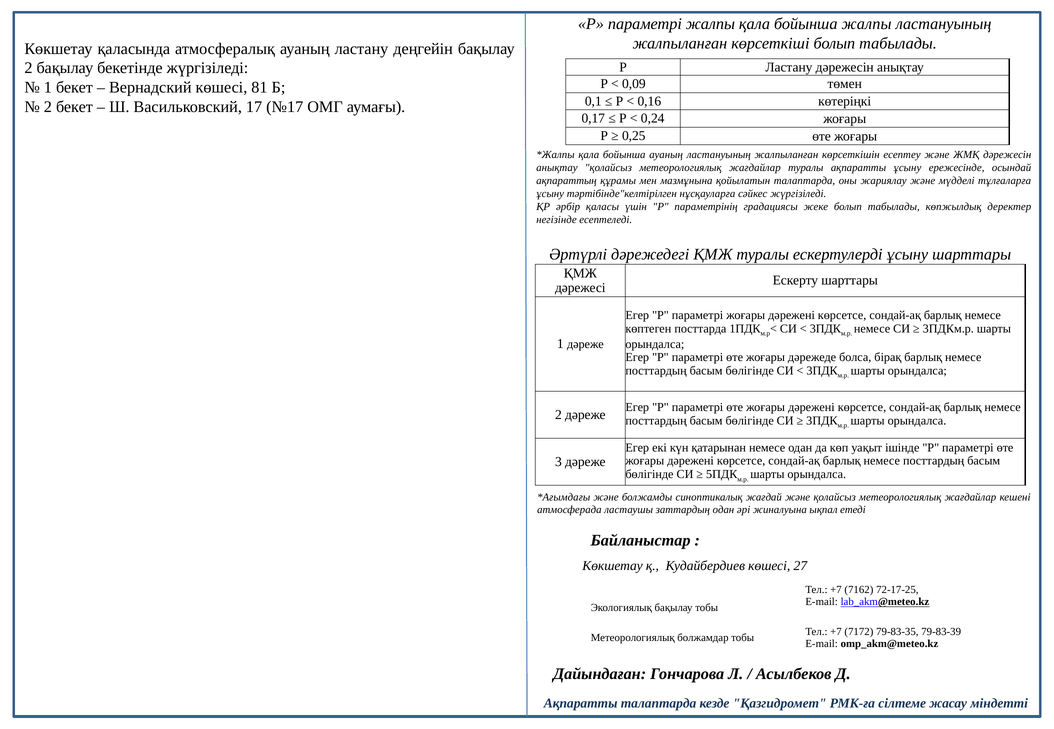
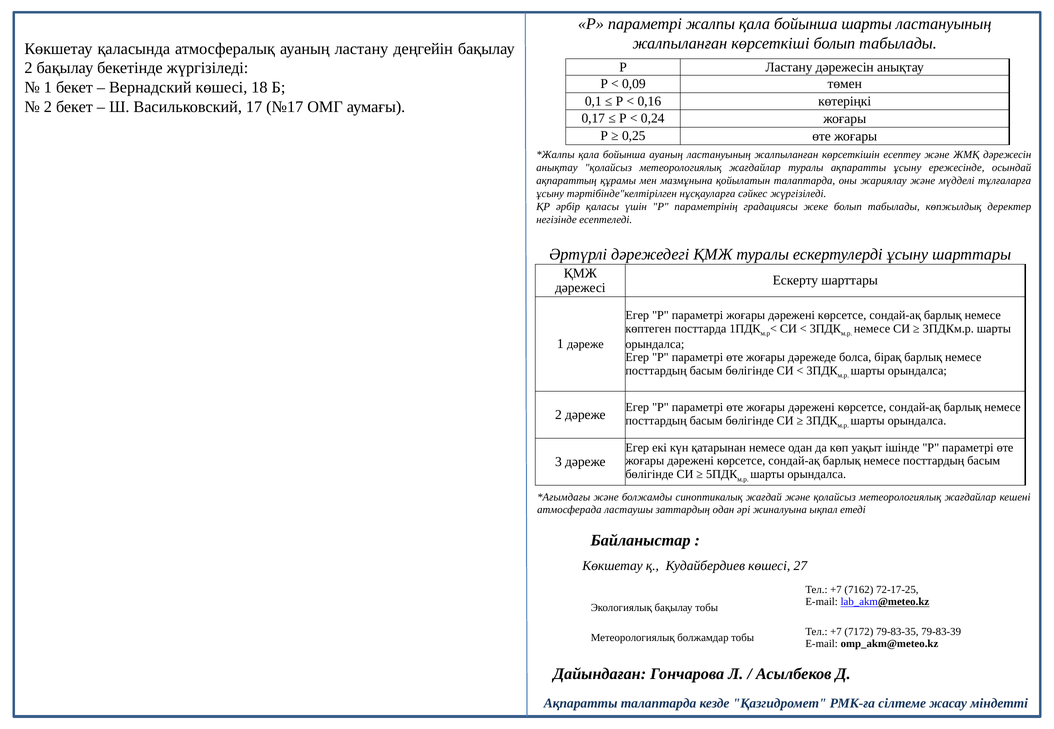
бойынша жалпы: жалпы -> шарты
81: 81 -> 18
